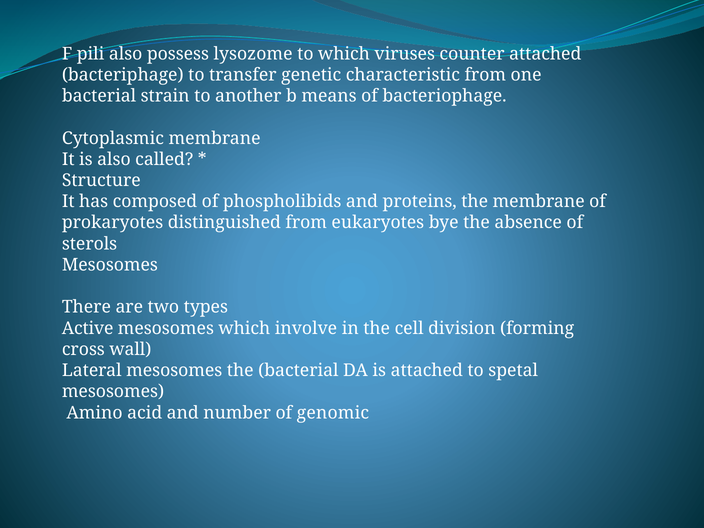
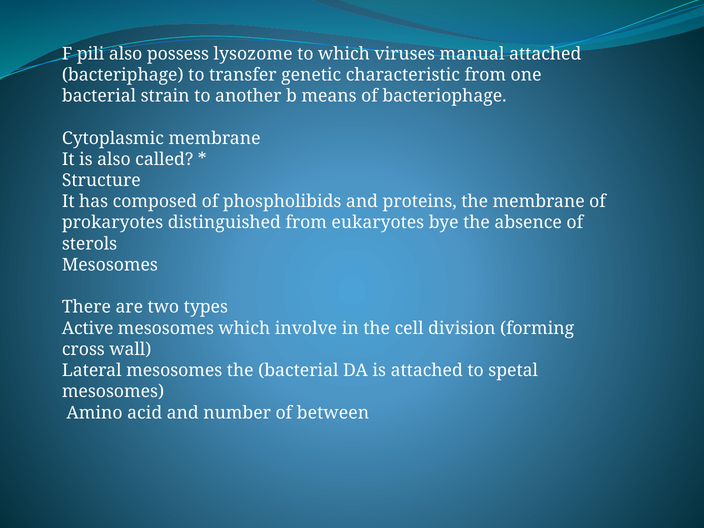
counter: counter -> manual
genomic: genomic -> between
